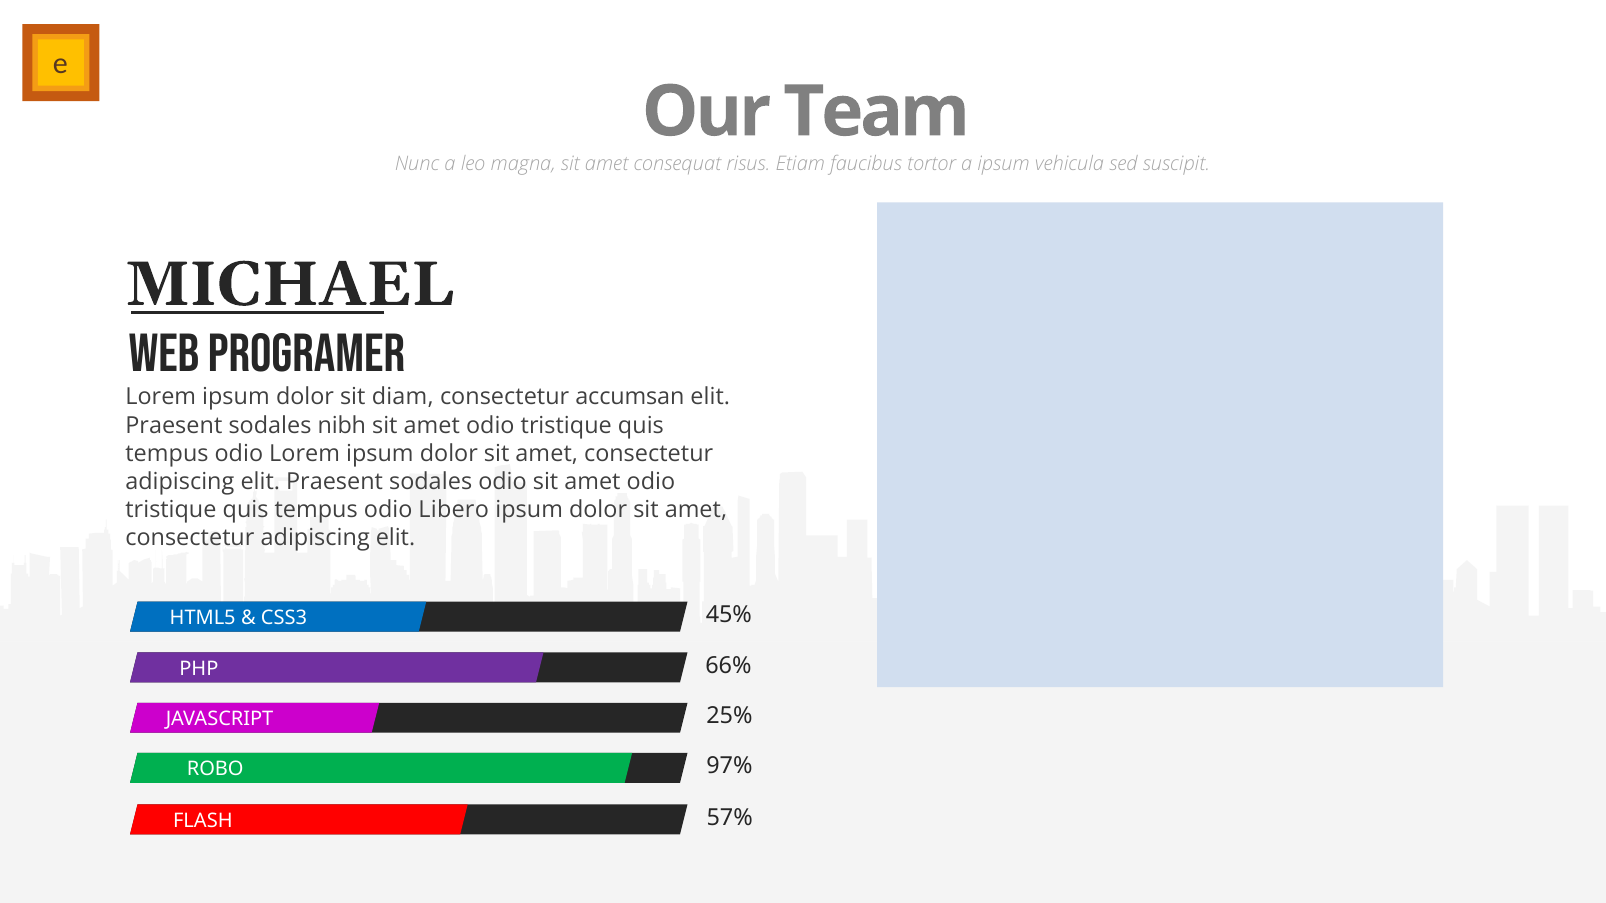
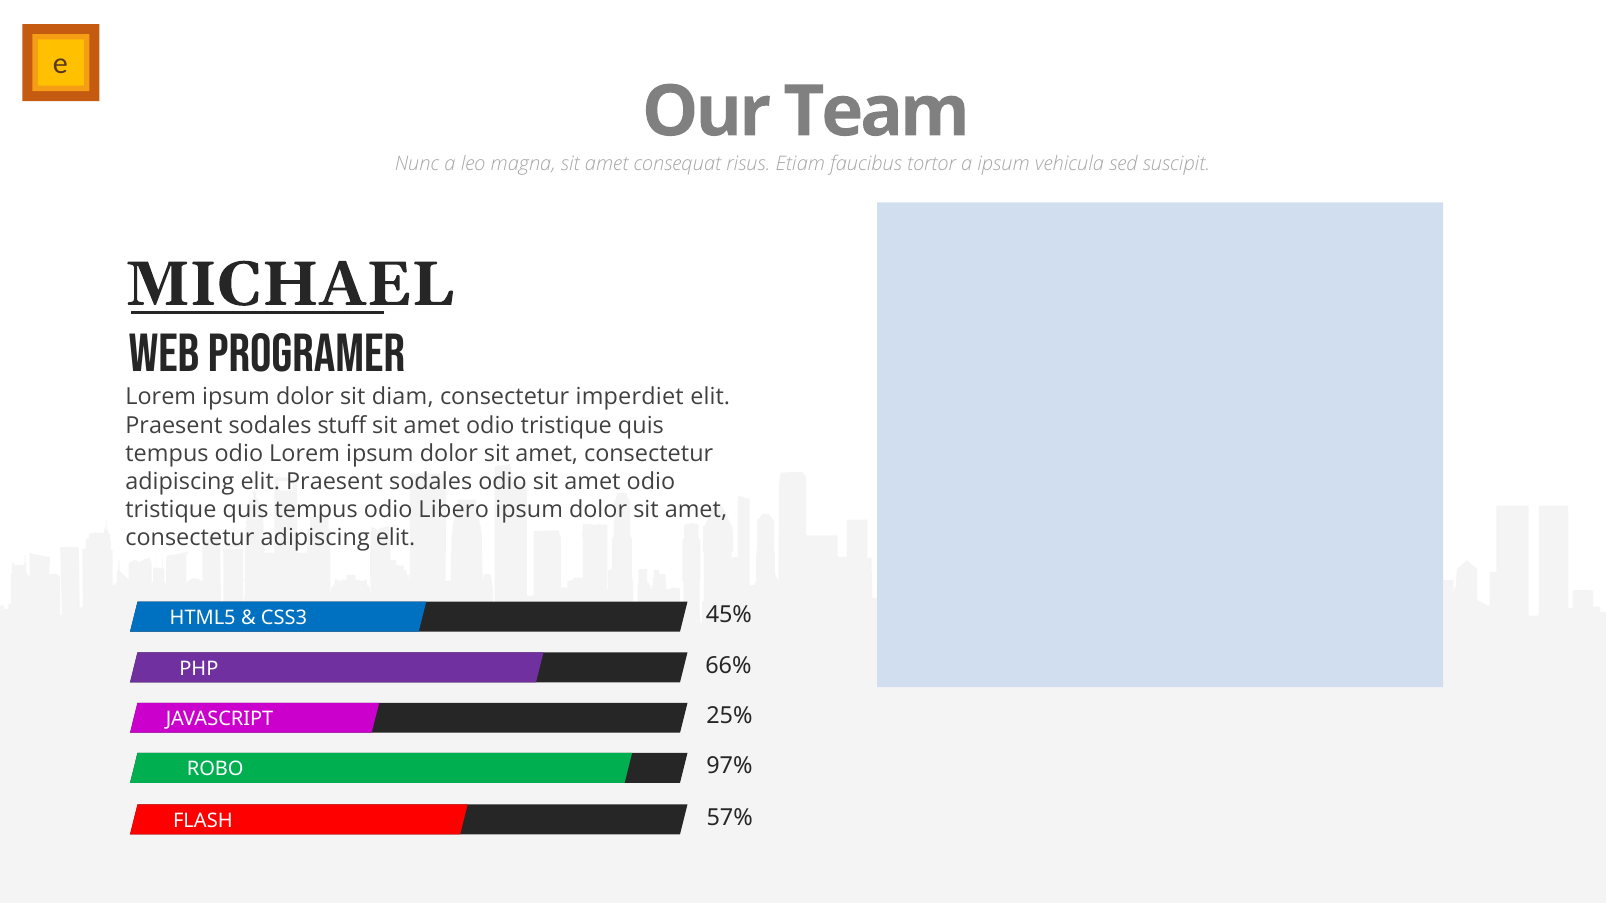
accumsan: accumsan -> imperdiet
nibh: nibh -> stuff
